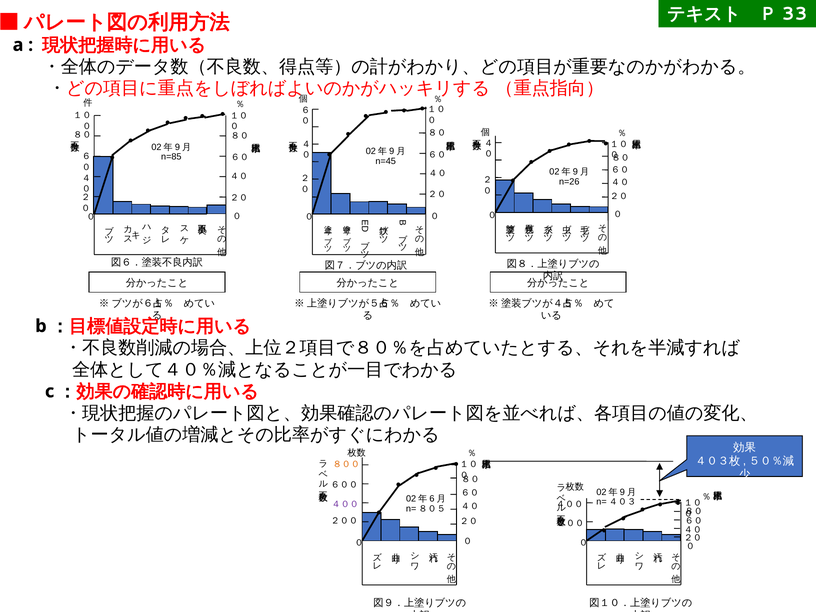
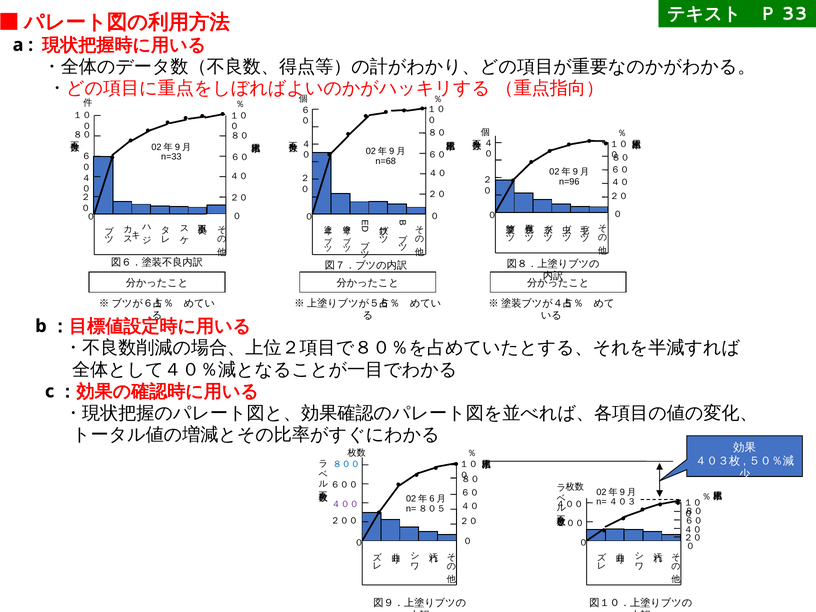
n=85: n=85 -> n=33
n=45: n=45 -> n=68
n=26: n=26 -> n=96
８００ colour: orange -> blue
